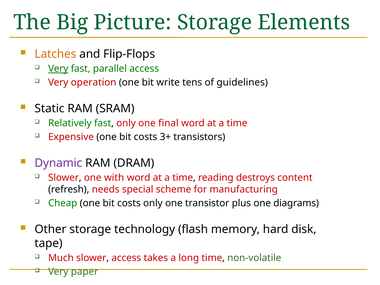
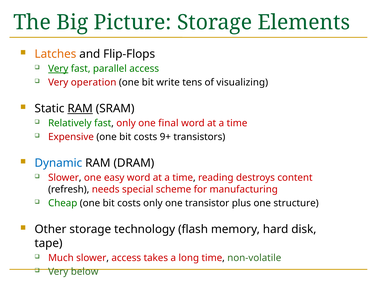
guidelines: guidelines -> visualizing
RAM at (80, 109) underline: none -> present
3+: 3+ -> 9+
Dynamic colour: purple -> blue
with: with -> easy
diagrams: diagrams -> structure
paper: paper -> below
